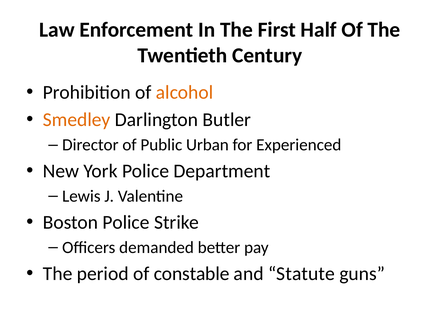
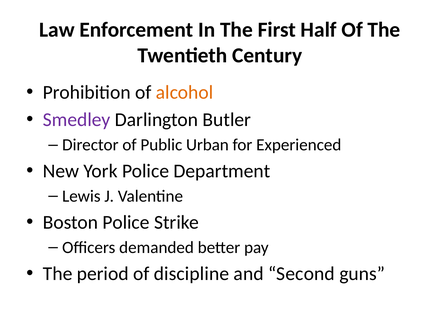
Smedley colour: orange -> purple
constable: constable -> discipline
Statute: Statute -> Second
